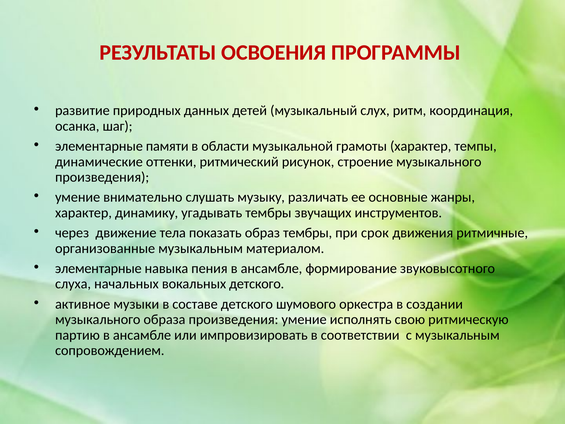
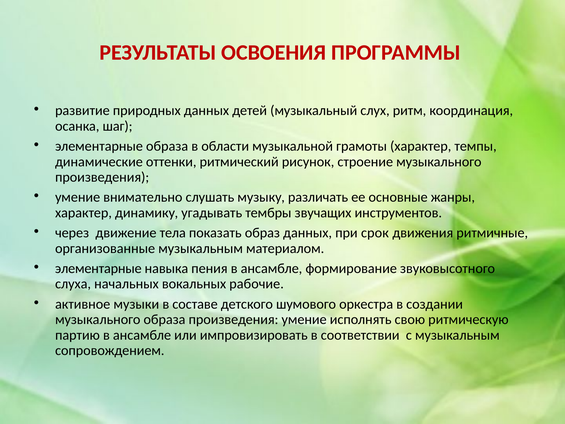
элементарные памяти: памяти -> образа
образ тембры: тембры -> данных
вокальных детского: детского -> рабочие
